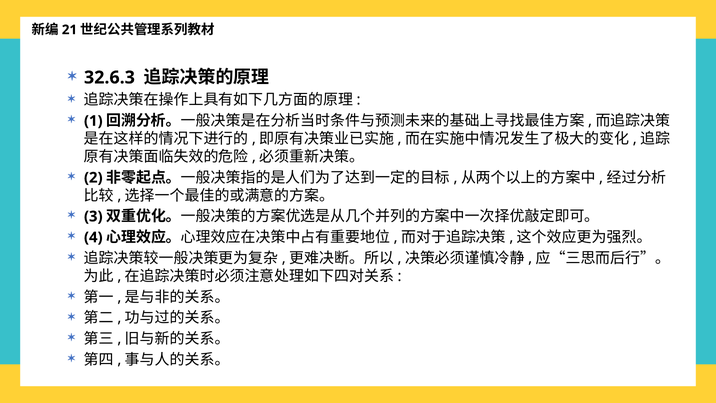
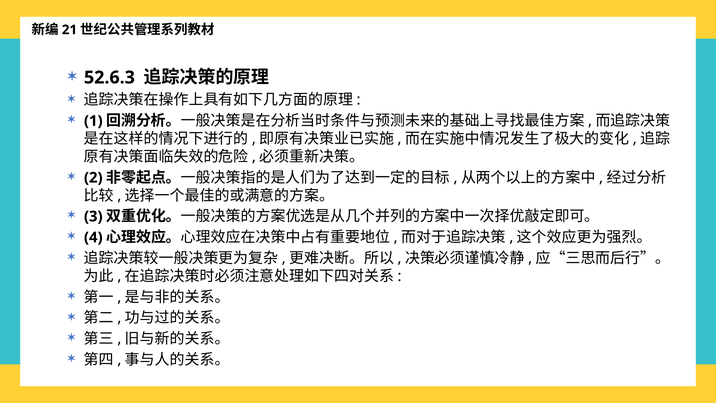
32.6.3: 32.6.3 -> 52.6.3
